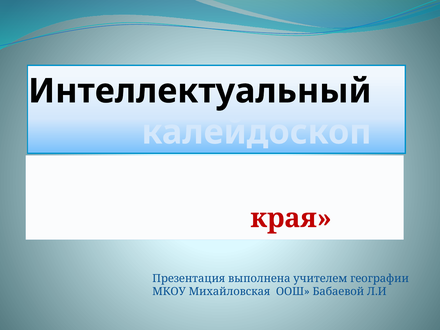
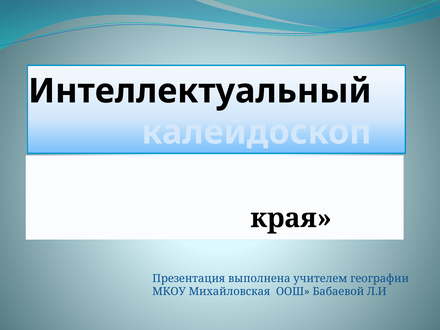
края colour: red -> black
